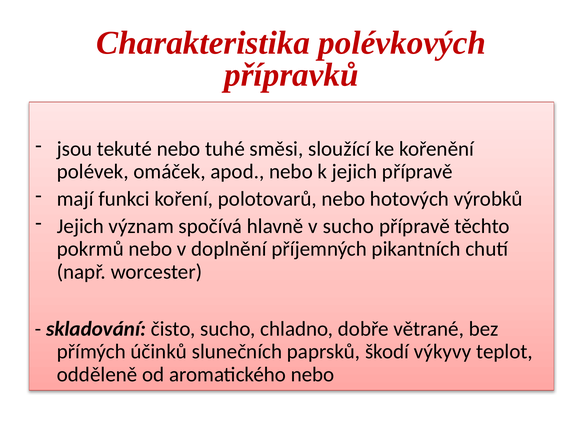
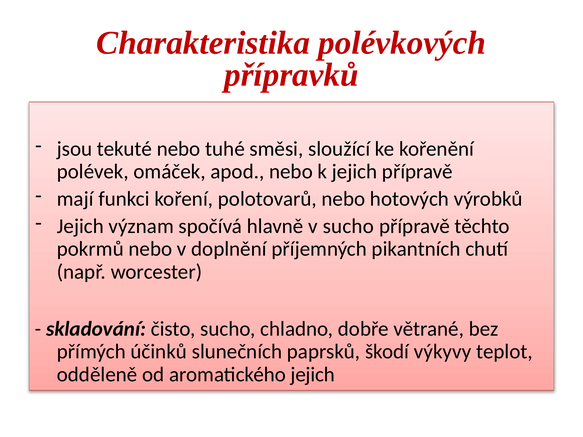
aromatického nebo: nebo -> jejich
